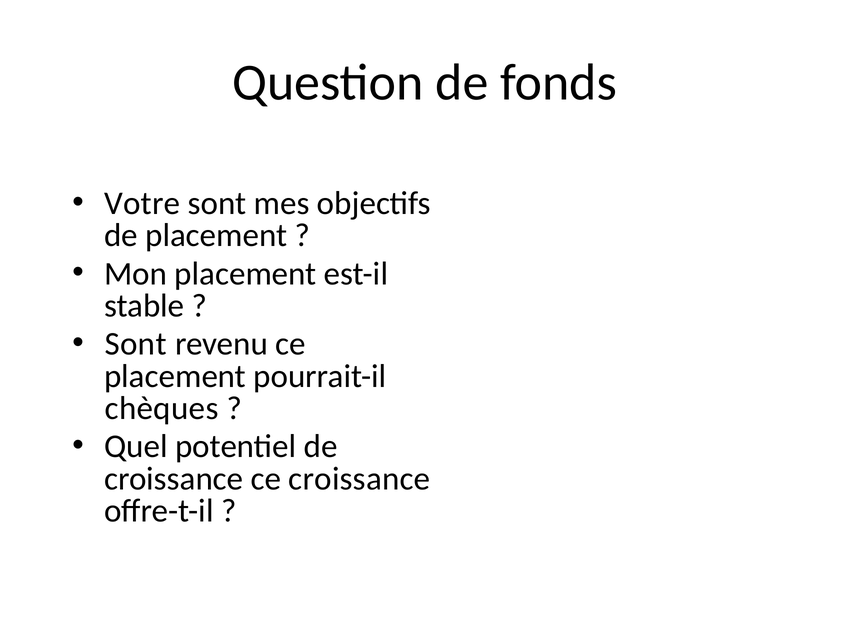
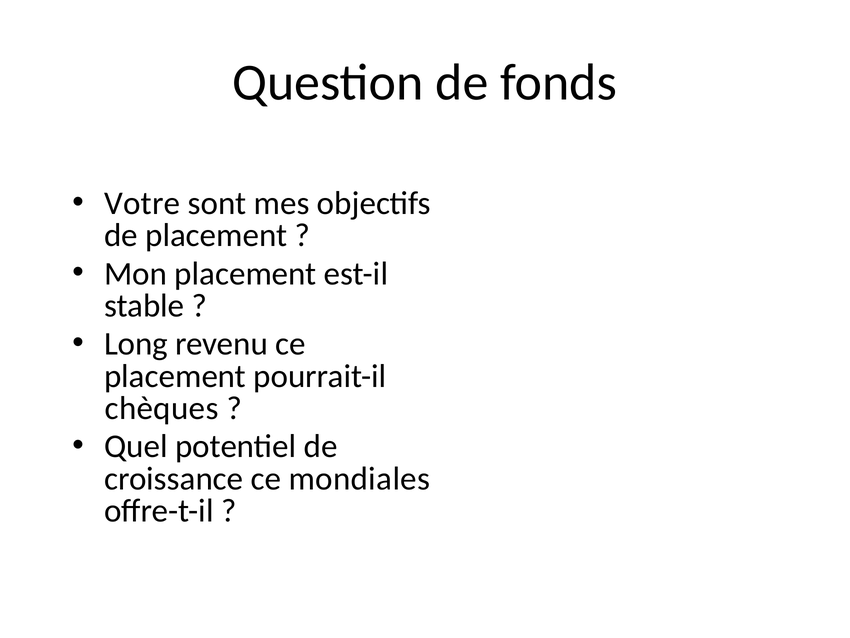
Sont at (136, 344): Sont -> Long
ce croissance: croissance -> mondiales
